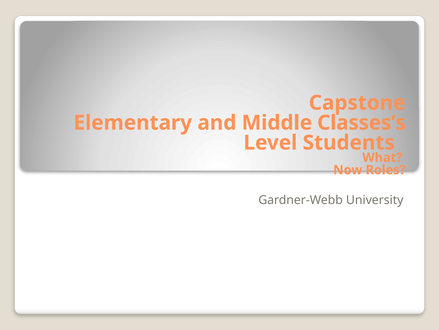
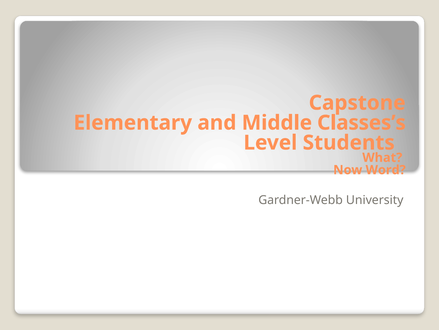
Roles: Roles -> Word
